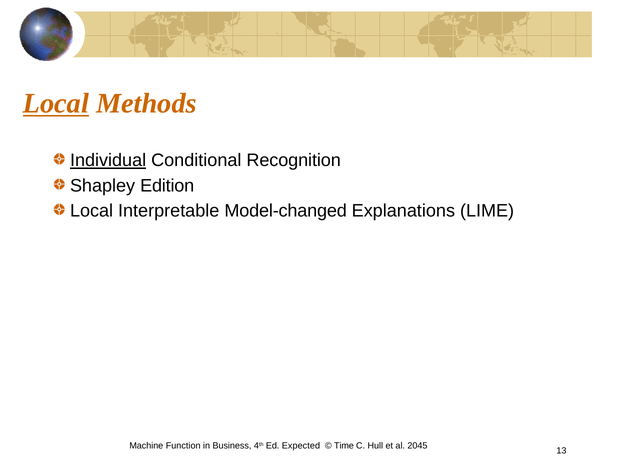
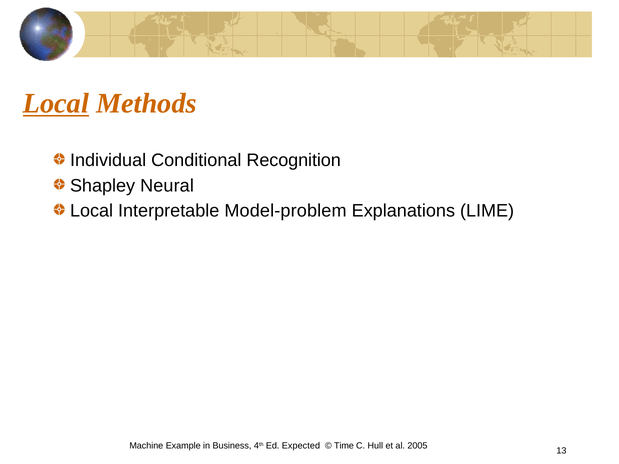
Individual underline: present -> none
Edition: Edition -> Neural
Model-changed: Model-changed -> Model-problem
Function: Function -> Example
2045: 2045 -> 2005
